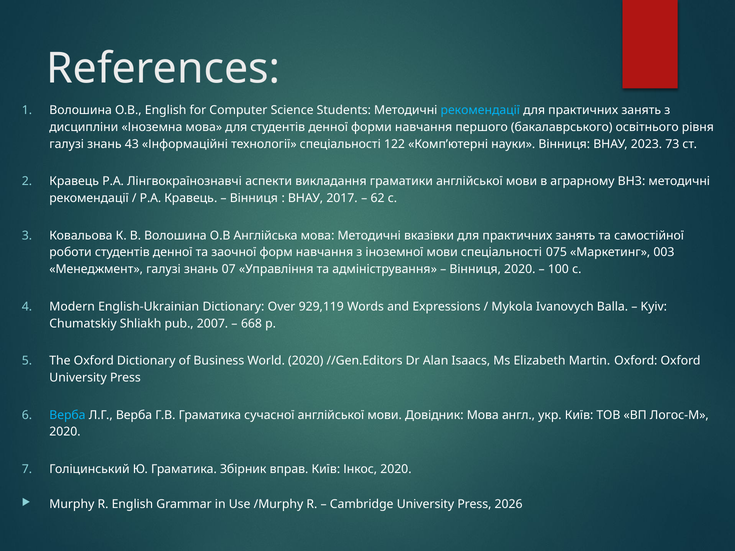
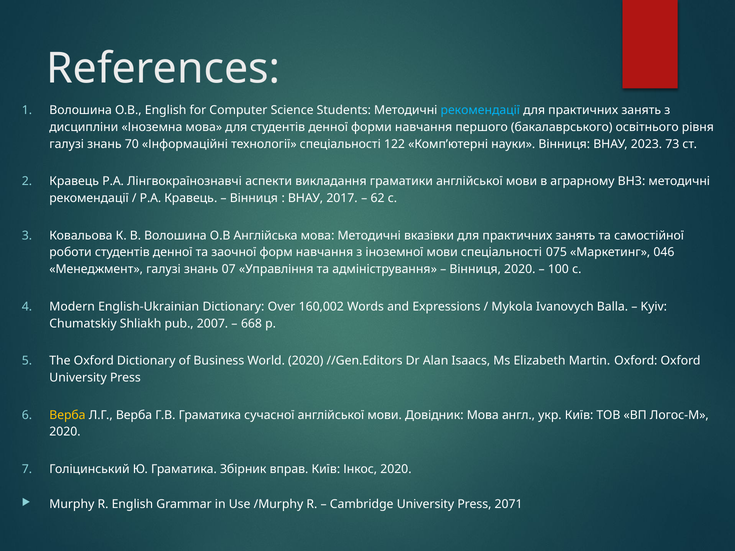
43: 43 -> 70
003: 003 -> 046
929,119: 929,119 -> 160,002
Верба at (67, 415) colour: light blue -> yellow
2026: 2026 -> 2071
